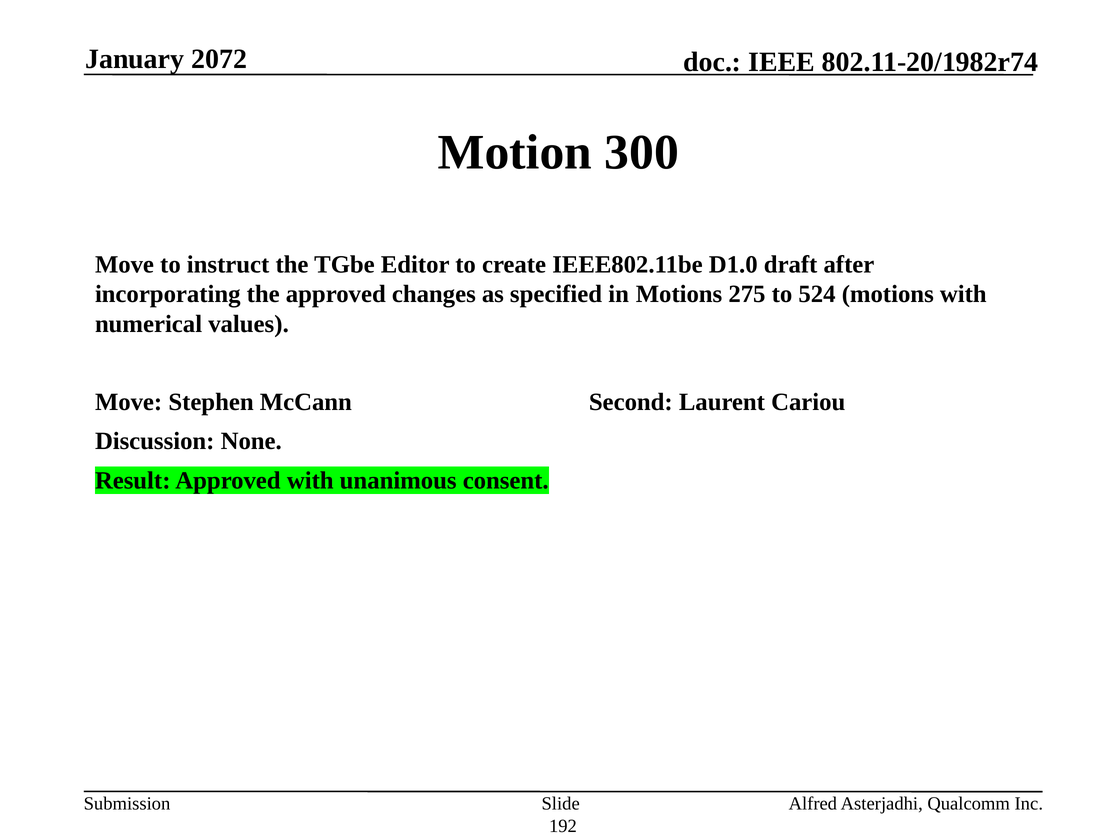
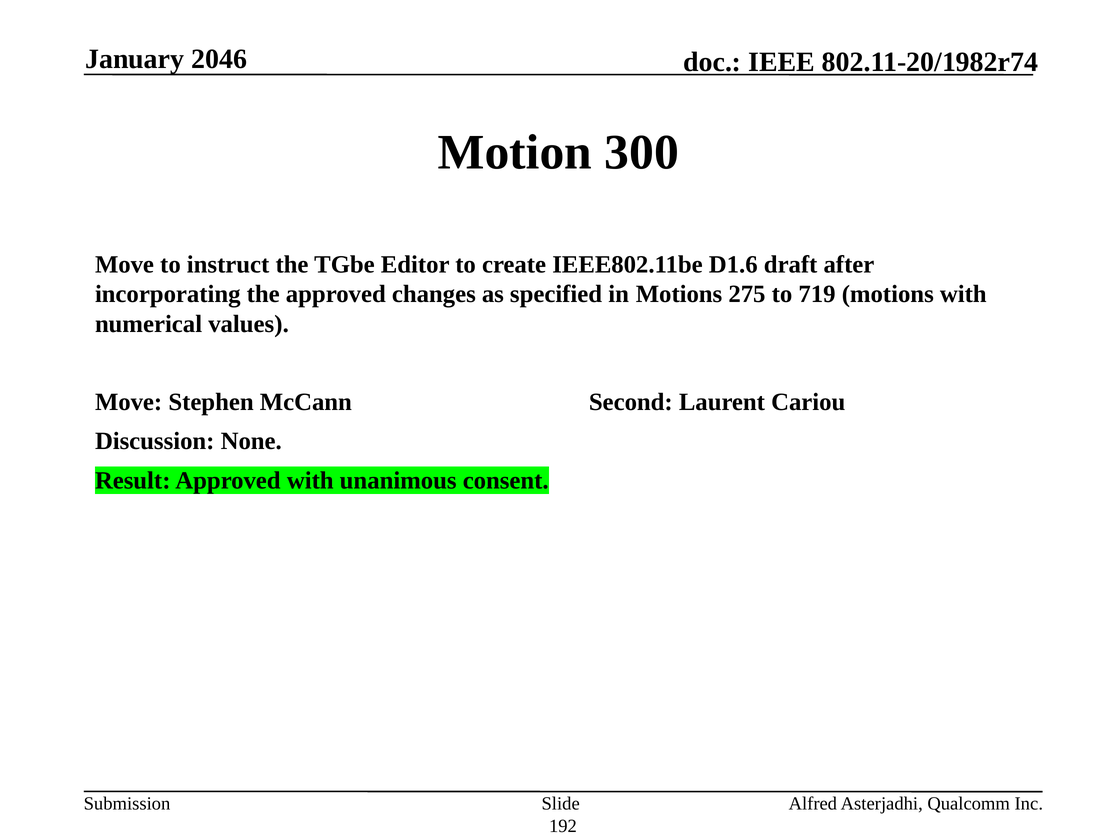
2072: 2072 -> 2046
D1.0: D1.0 -> D1.6
524: 524 -> 719
